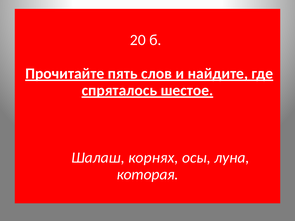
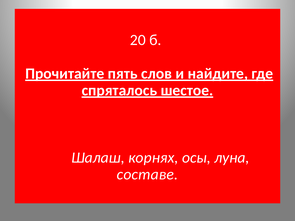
которая: которая -> составе
